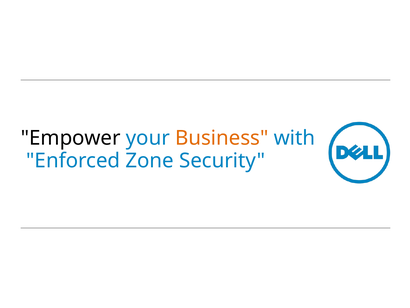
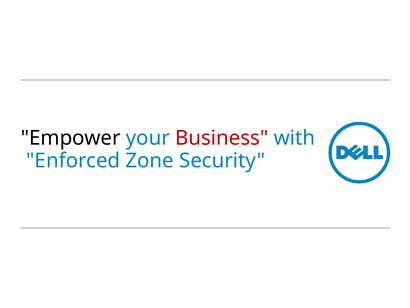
Business colour: orange -> red
